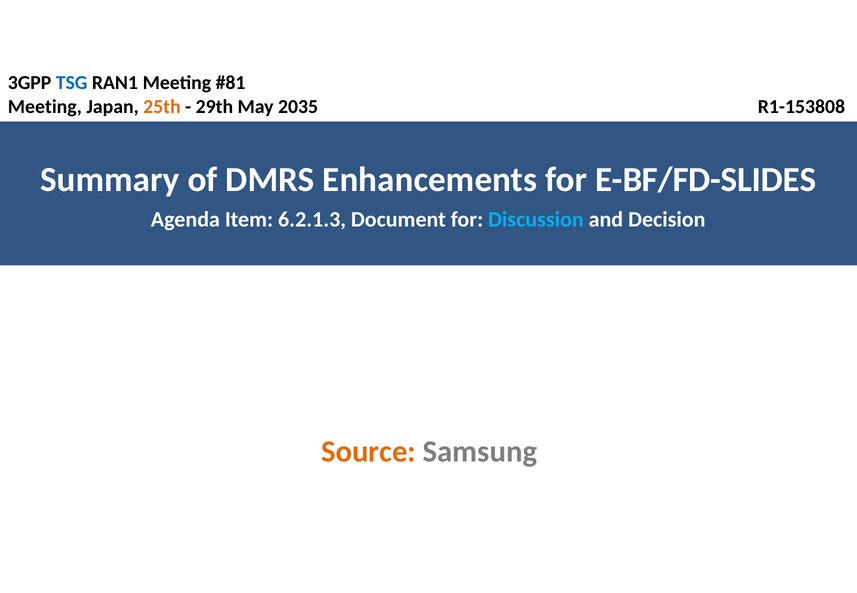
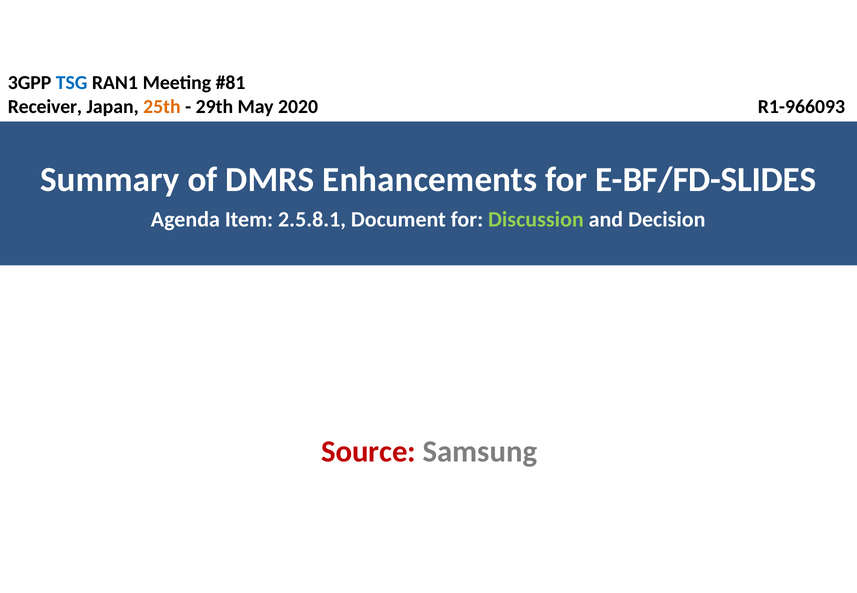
Meeting at (45, 107): Meeting -> Receiver
2035: 2035 -> 2020
R1-153808: R1-153808 -> R1-966093
6.2.1.3: 6.2.1.3 -> 2.5.8.1
Discussion colour: light blue -> light green
Source colour: orange -> red
